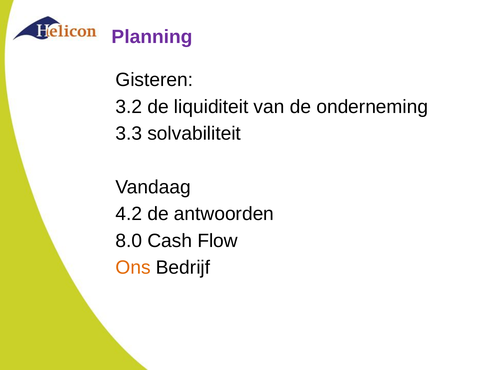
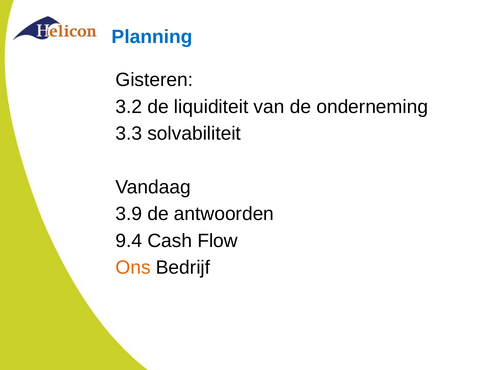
Planning colour: purple -> blue
4.2: 4.2 -> 3.9
8.0: 8.0 -> 9.4
